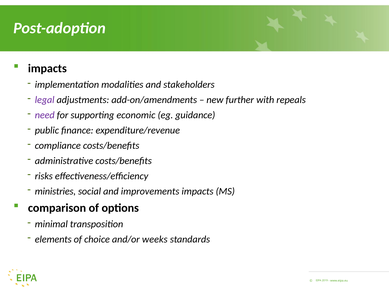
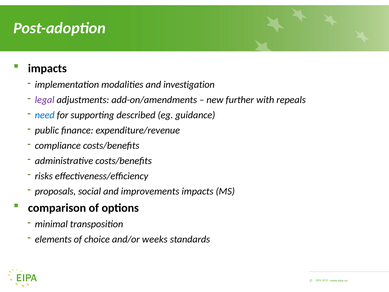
stakeholders: stakeholders -> investigation
need colour: purple -> blue
economic: economic -> described
ministries: ministries -> proposals
